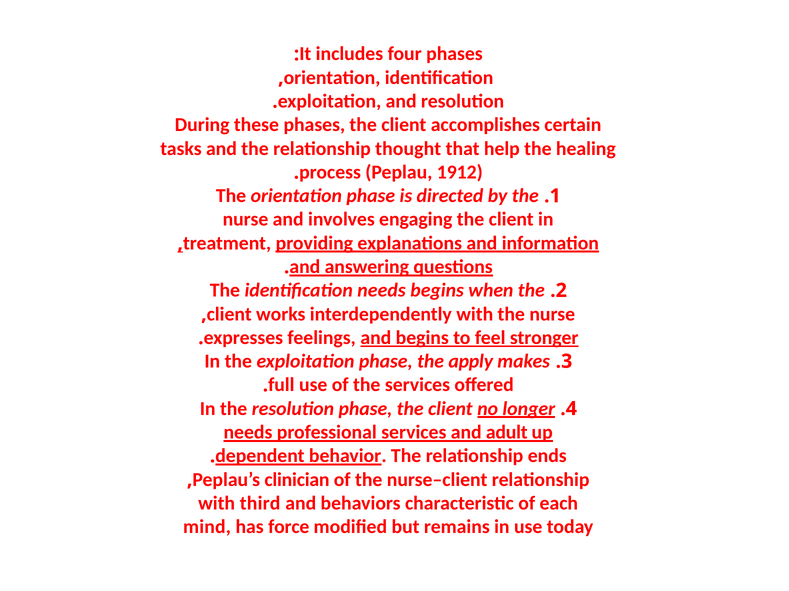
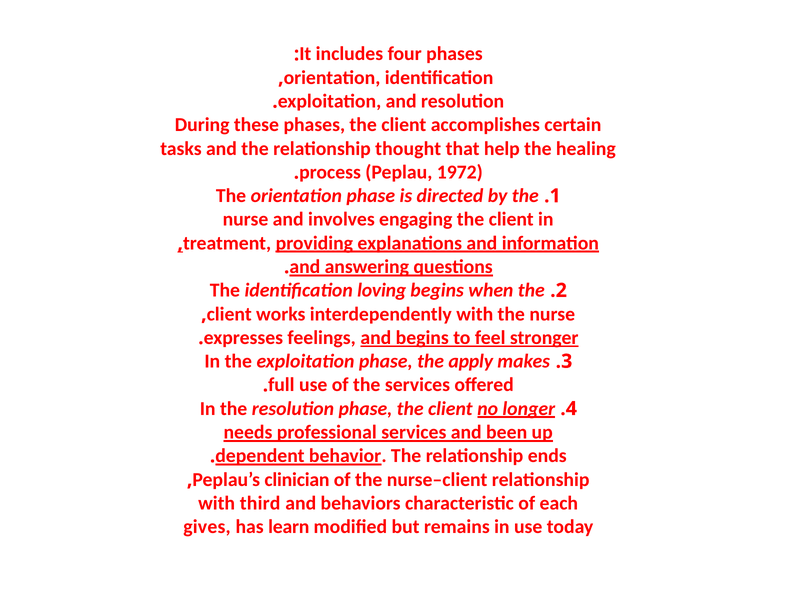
1912: 1912 -> 1972
identification needs: needs -> loving
adult: adult -> been
mind: mind -> gives
force: force -> learn
